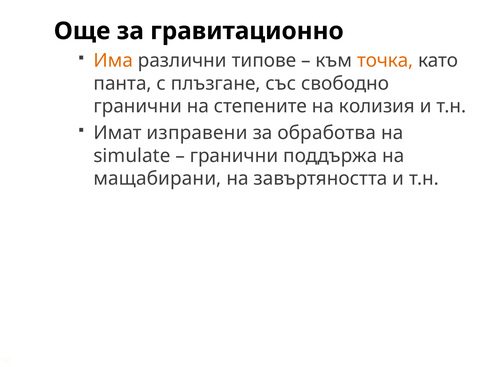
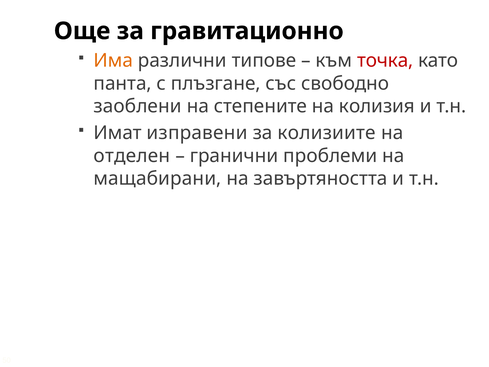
точка colour: orange -> red
гранични at (138, 106): гранични -> заоблени
обработва: обработва -> колизиите
simulate: simulate -> отделен
поддържа: поддържа -> проблеми
